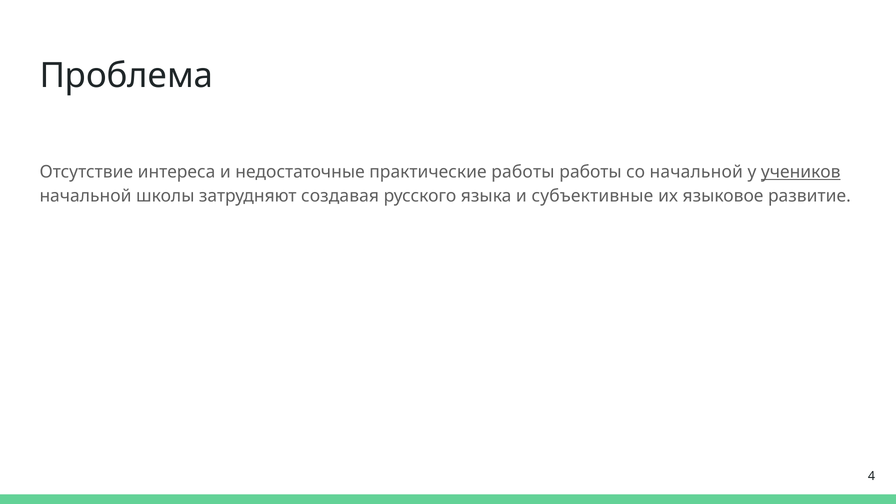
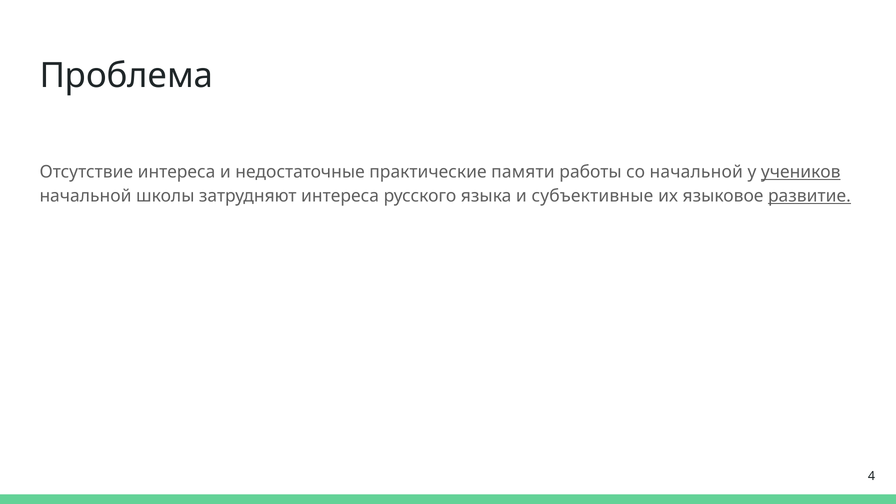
практические работы: работы -> памяти
затрудняют создавая: создавая -> интереса
развитие underline: none -> present
